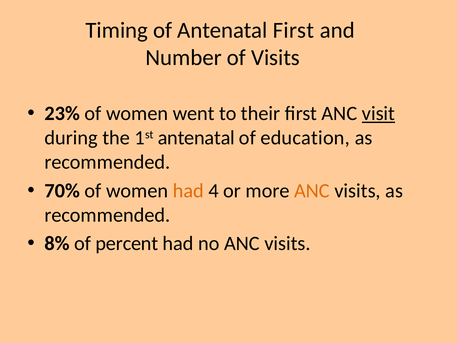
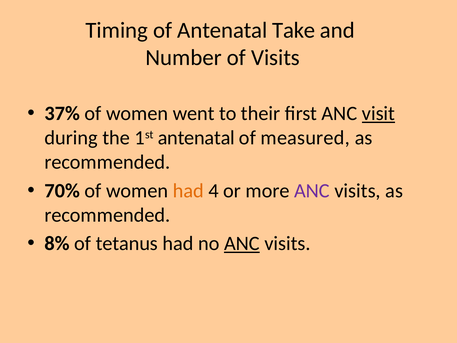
Antenatal First: First -> Take
23%: 23% -> 37%
education: education -> measured
ANC at (312, 191) colour: orange -> purple
percent: percent -> tetanus
ANC at (242, 243) underline: none -> present
